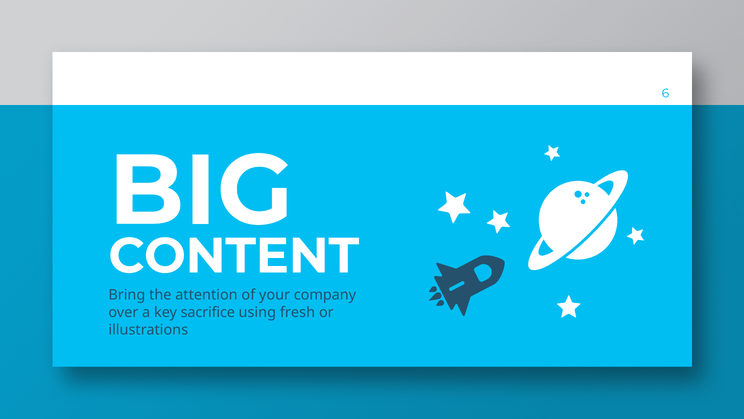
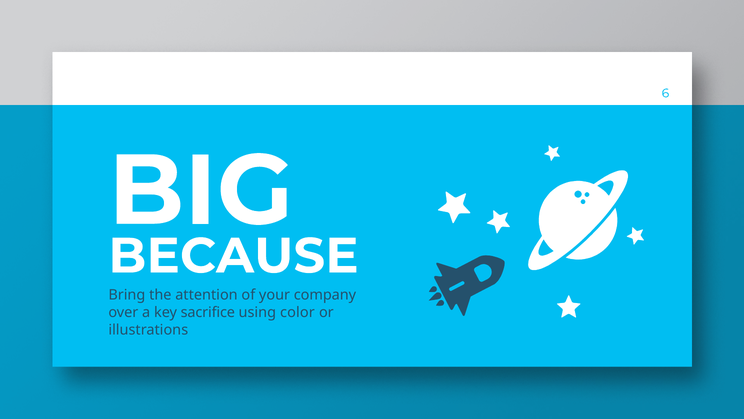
CONTENT: CONTENT -> BECAUSE
fresh: fresh -> color
